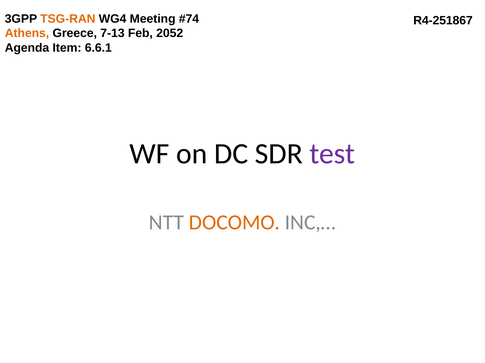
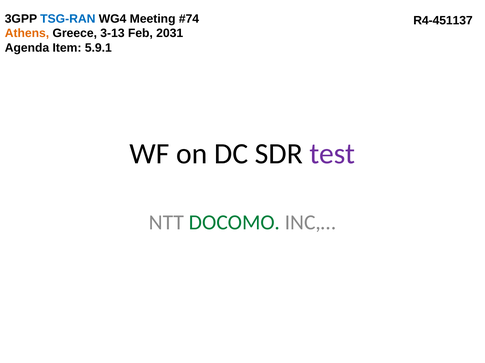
TSG-RAN colour: orange -> blue
R4-251867: R4-251867 -> R4-451137
7-13: 7-13 -> 3-13
2052: 2052 -> 2031
6.6.1: 6.6.1 -> 5.9.1
DOCOMO colour: orange -> green
